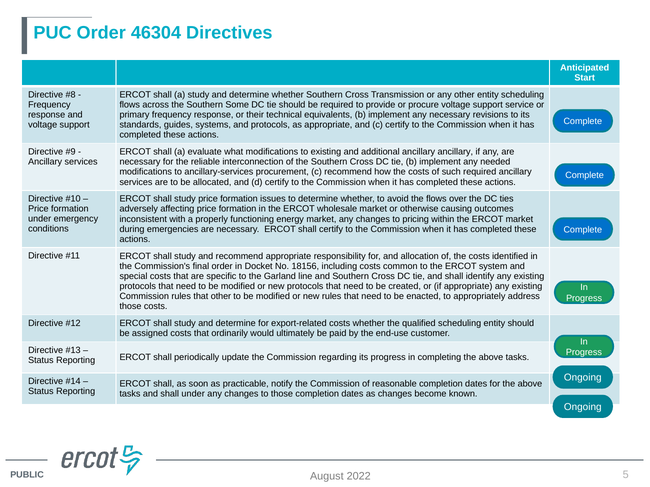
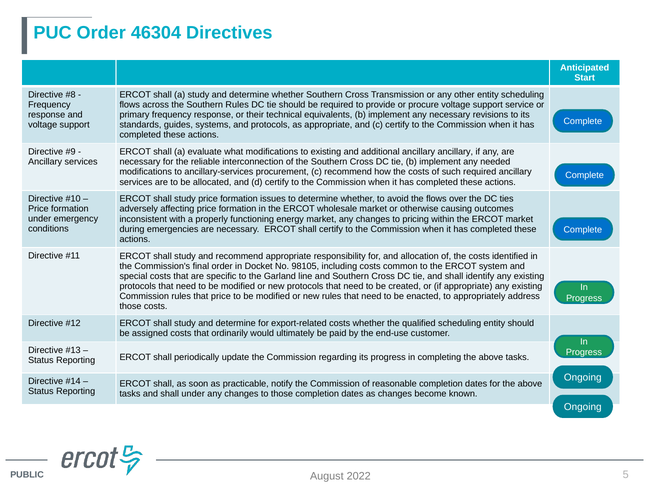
Southern Some: Some -> Rules
18156: 18156 -> 98105
that other: other -> price
